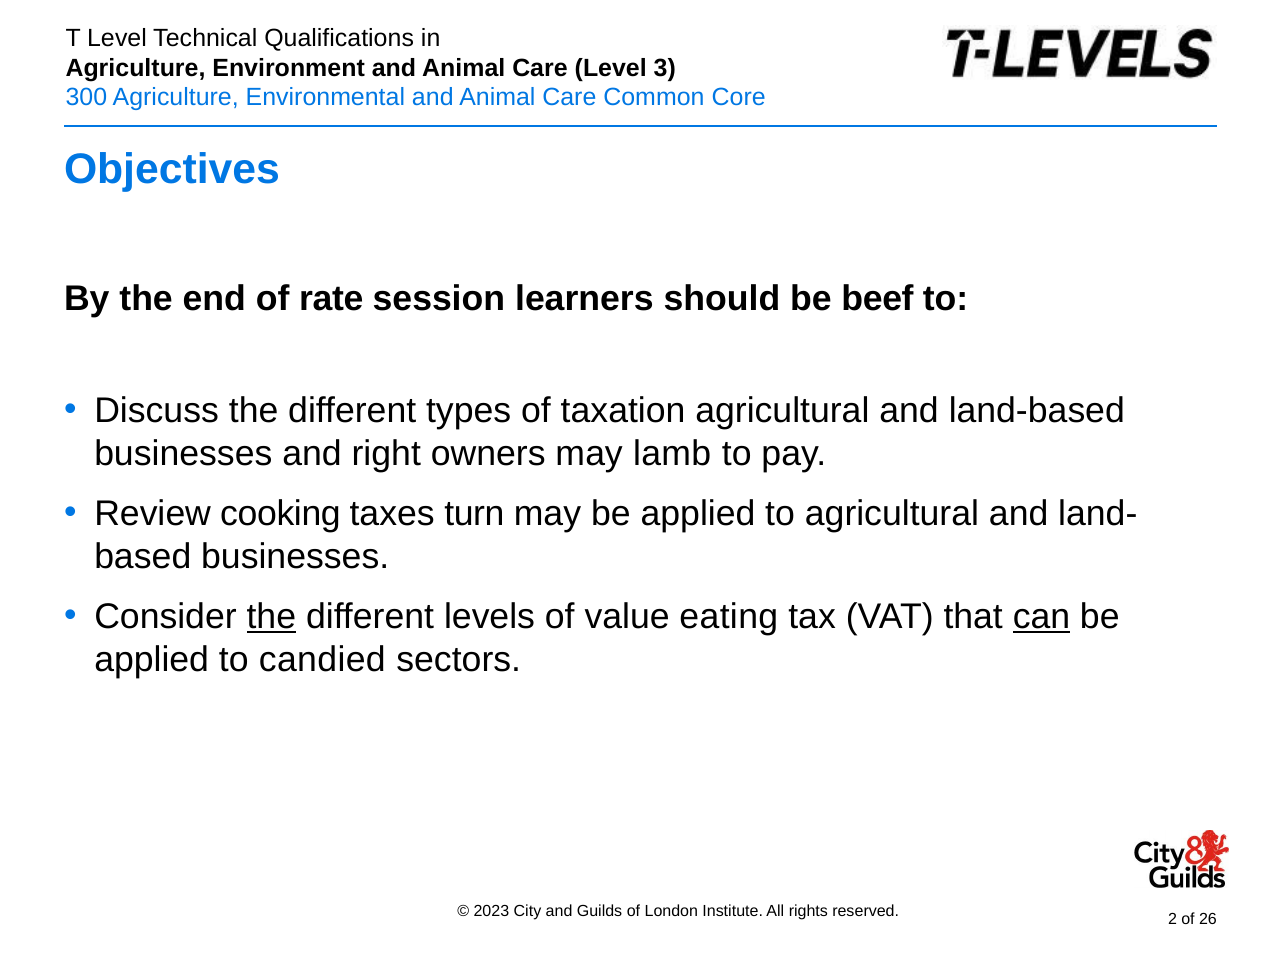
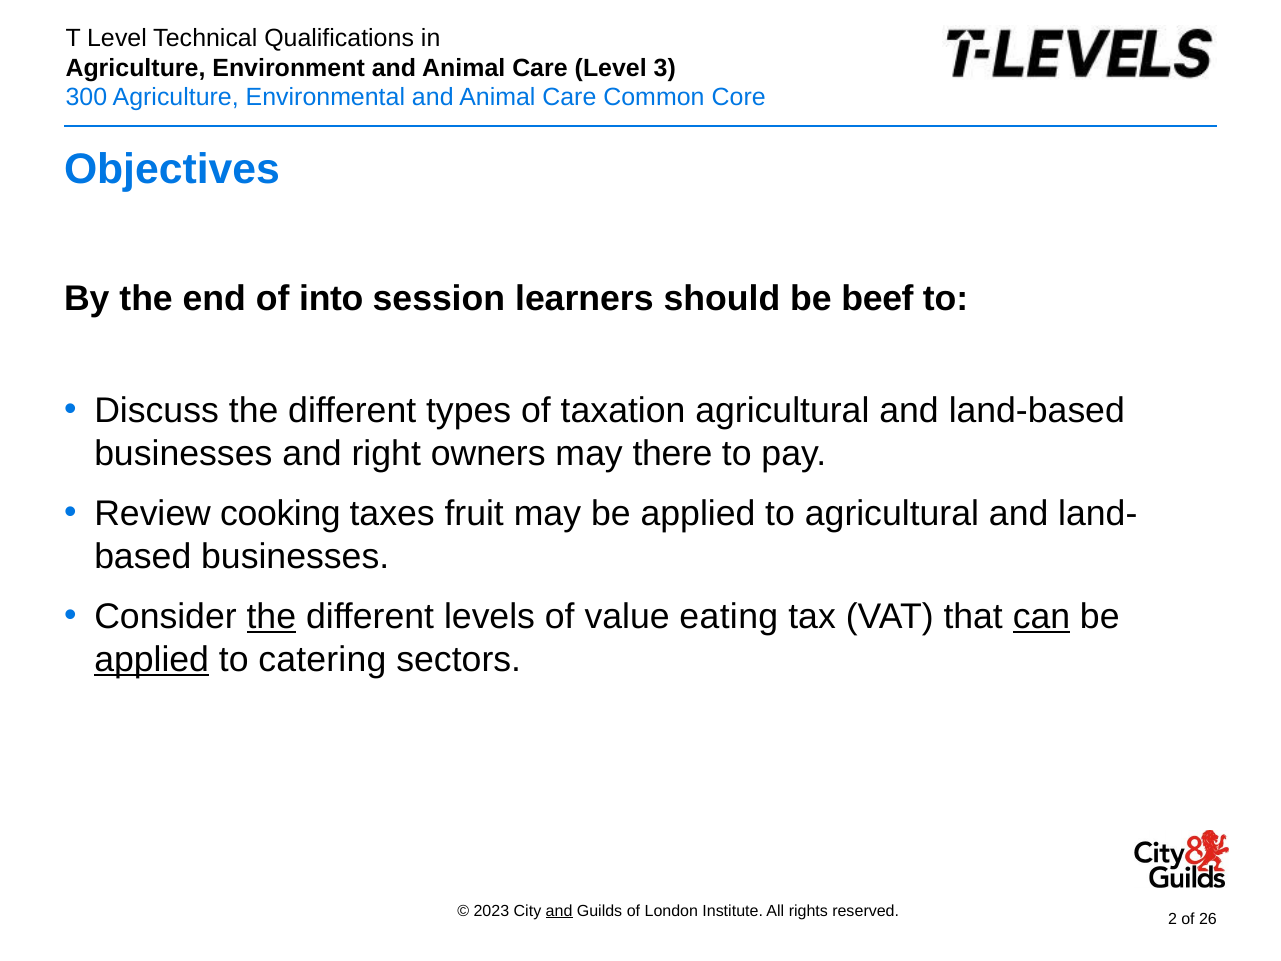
rate: rate -> into
lamb: lamb -> there
turn: turn -> fruit
applied at (152, 660) underline: none -> present
candied: candied -> catering
and at (559, 911) underline: none -> present
